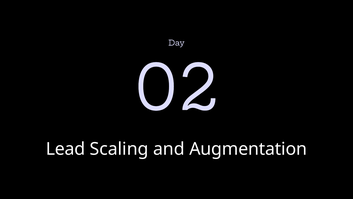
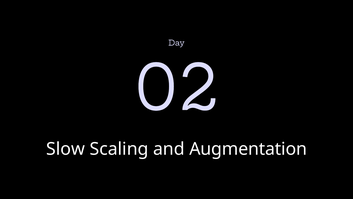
Lead: Lead -> Slow
